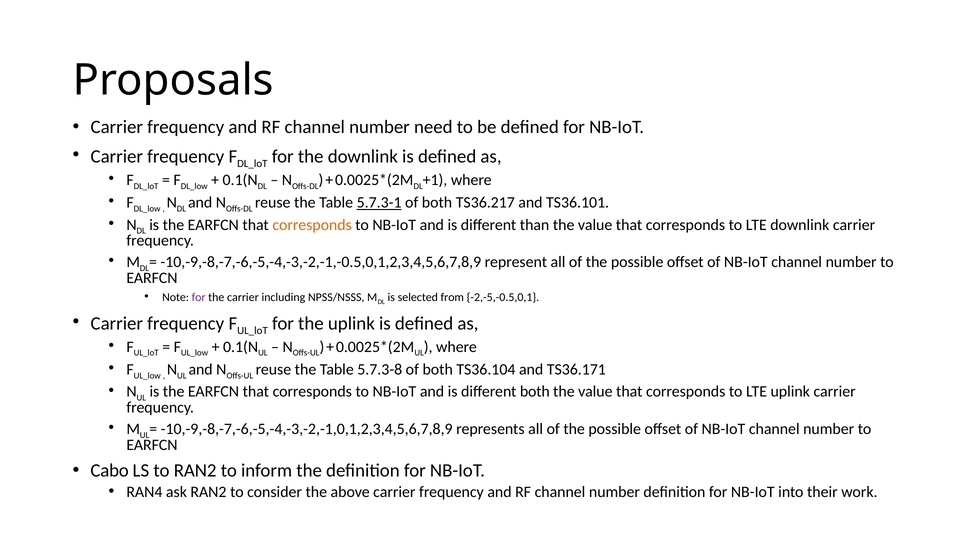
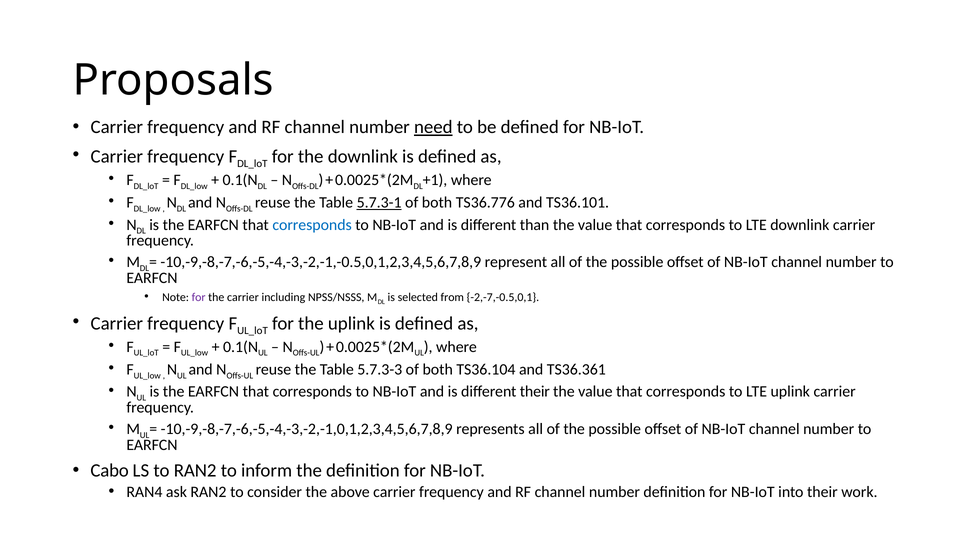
need underline: none -> present
TS36.217: TS36.217 -> TS36.776
corresponds at (312, 225) colour: orange -> blue
-2,-5,-0.5,0,1: -2,-5,-0.5,0,1 -> -2,-7,-0.5,0,1
5.7.3-8: 5.7.3-8 -> 5.7.3-3
TS36.171: TS36.171 -> TS36.361
different both: both -> their
